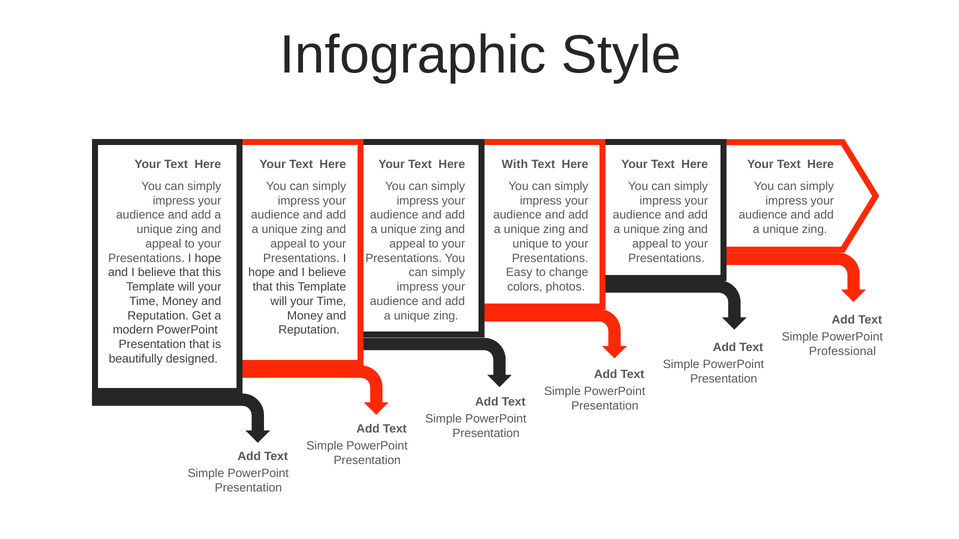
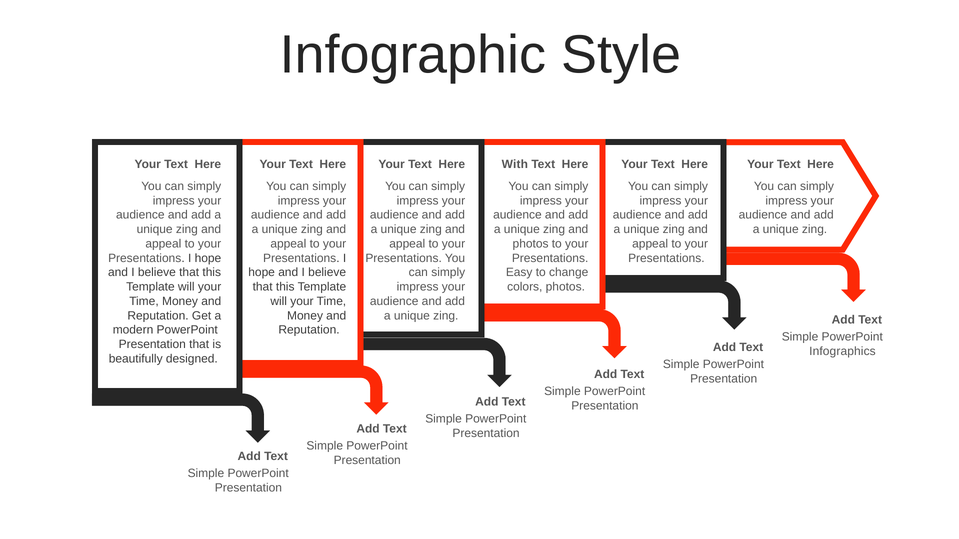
unique at (531, 244): unique -> photos
Professional: Professional -> Infographics
